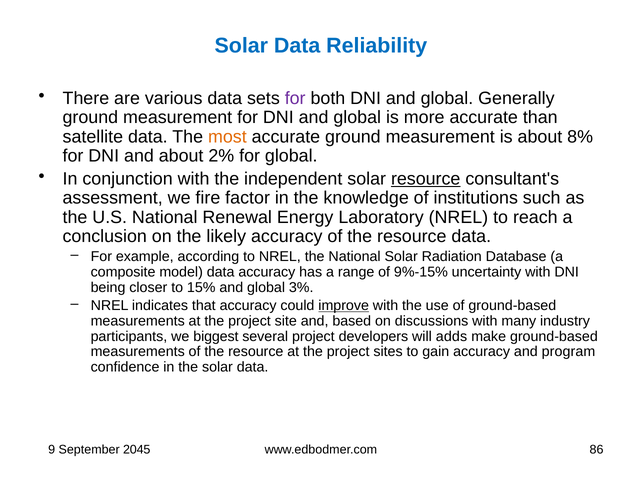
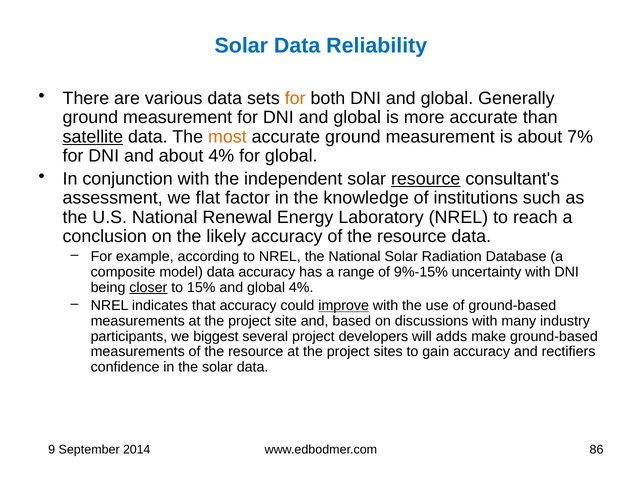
for at (295, 98) colour: purple -> orange
satellite underline: none -> present
8%: 8% -> 7%
about 2%: 2% -> 4%
fire: fire -> flat
closer underline: none -> present
global 3%: 3% -> 4%
program: program -> rectifiers
2045: 2045 -> 2014
